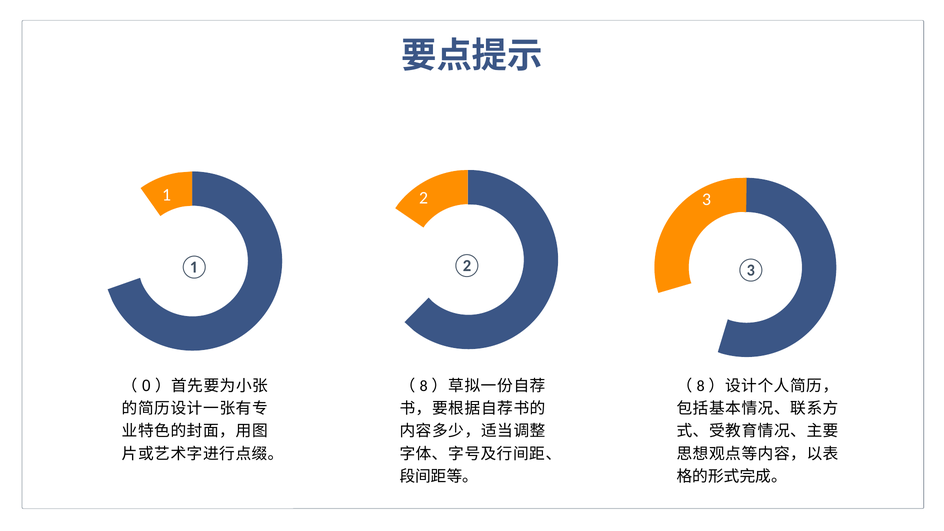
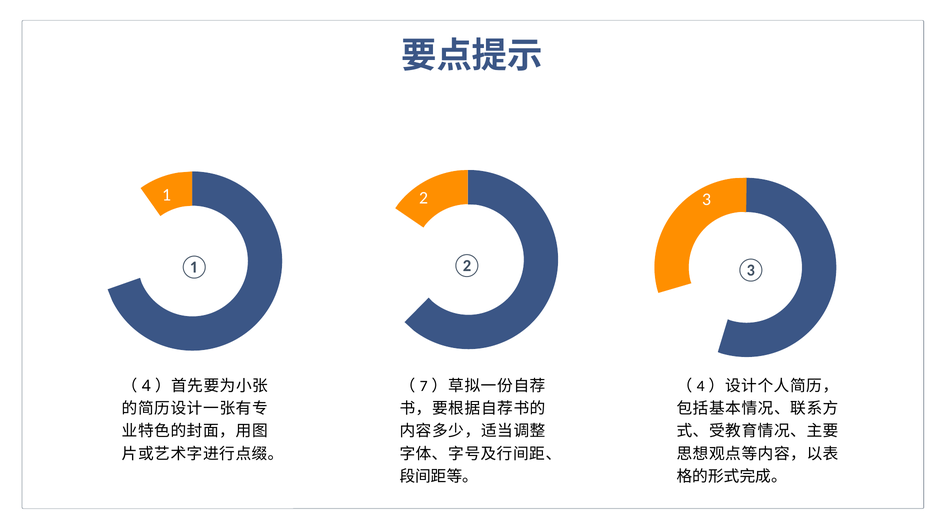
0 at (146, 386): 0 -> 4
8 at (424, 386): 8 -> 7
8 at (701, 386): 8 -> 4
